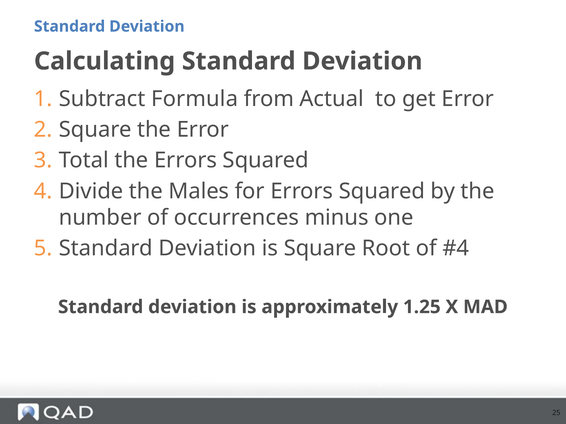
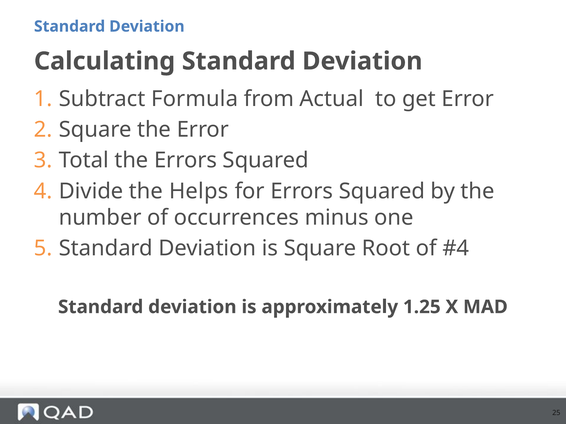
Males: Males -> Helps
